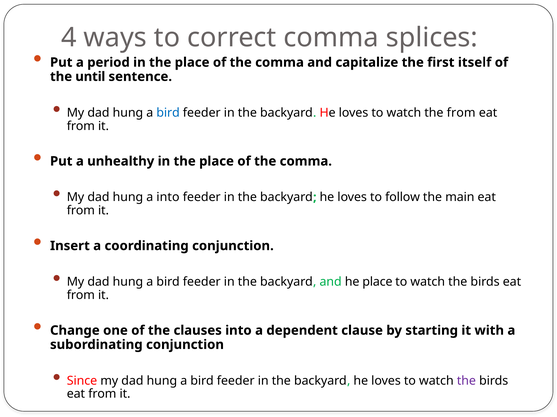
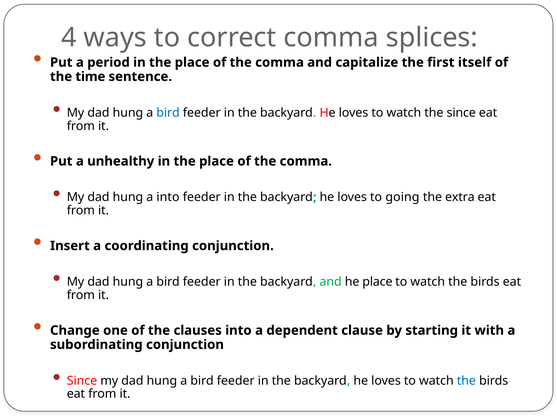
until: until -> time
the from: from -> since
follow: follow -> going
main: main -> extra
the at (466, 381) colour: purple -> blue
